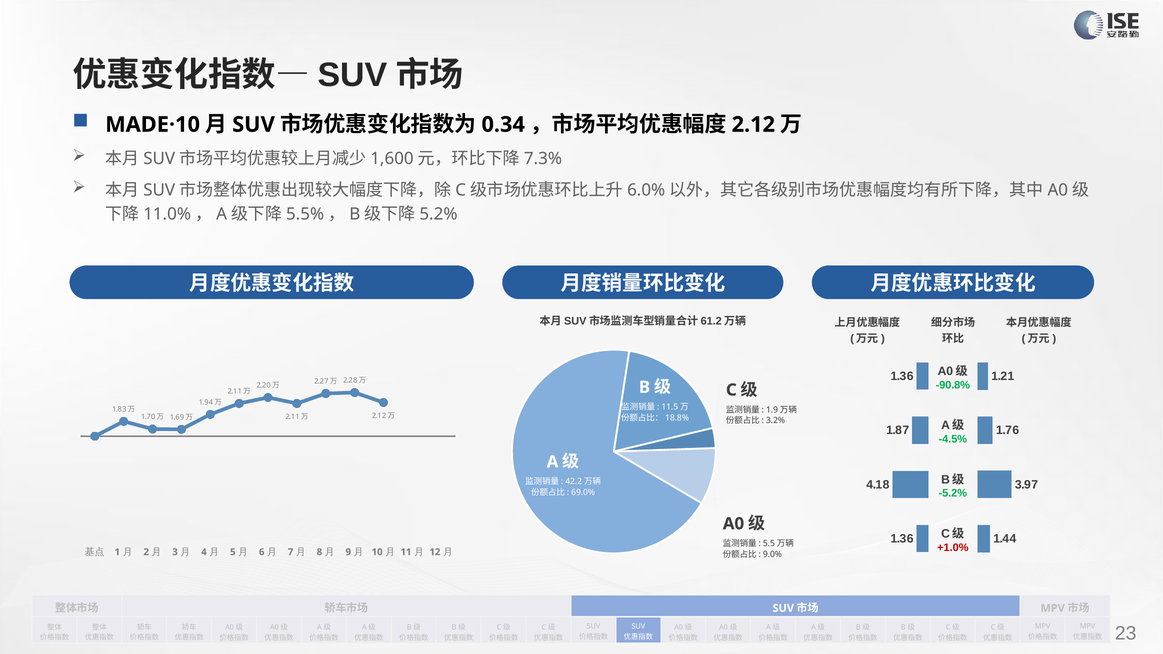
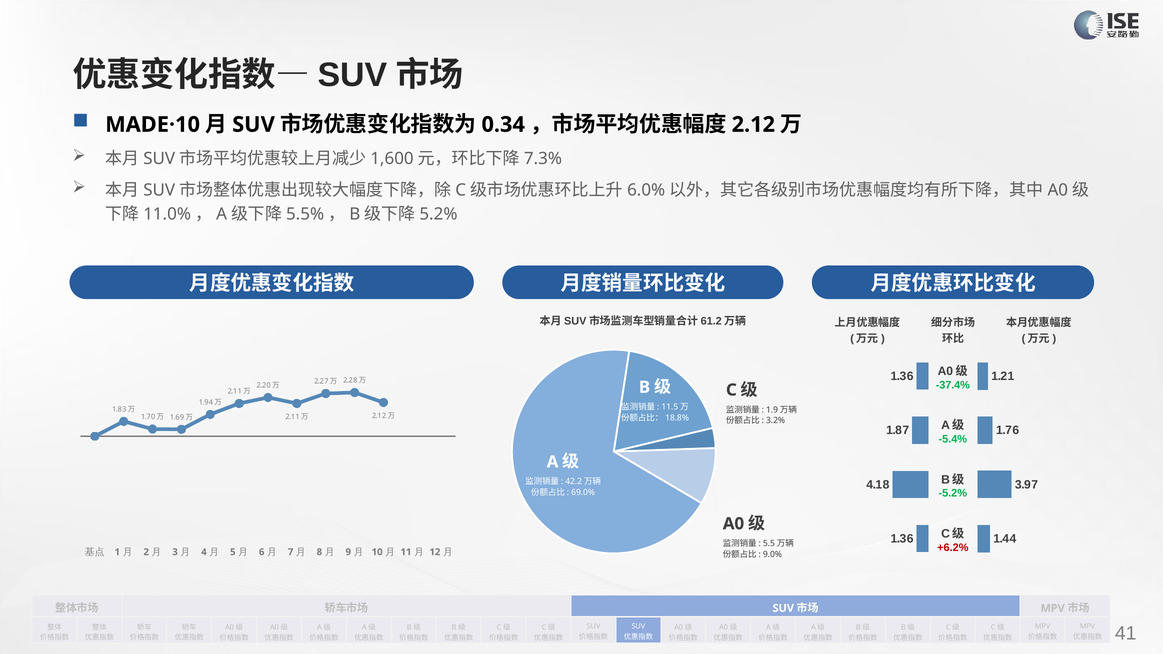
-90.8%: -90.8% -> -37.4%
-4.5%: -4.5% -> -5.4%
+1.0%: +1.0% -> +6.2%
23: 23 -> 41
